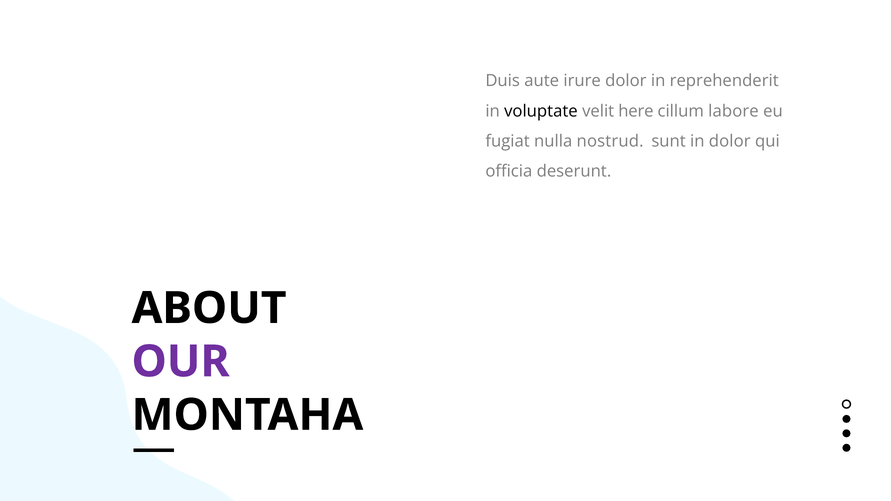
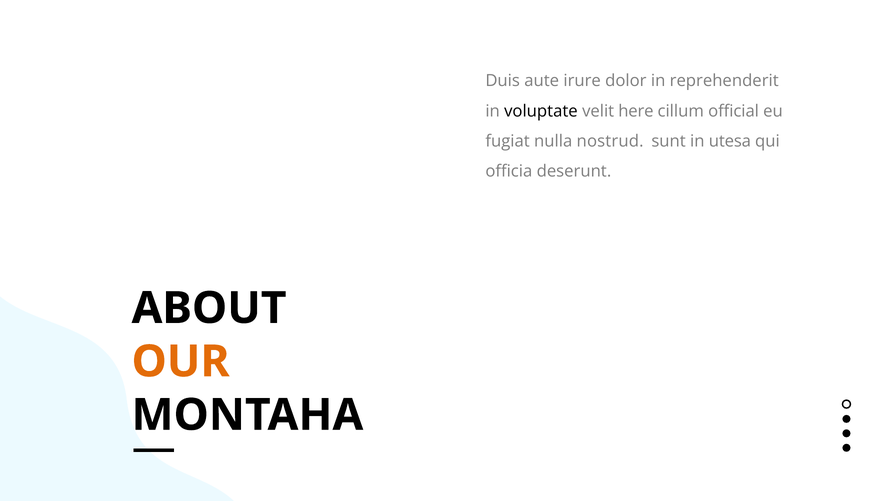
labore: labore -> official
in dolor: dolor -> utesa
OUR colour: purple -> orange
